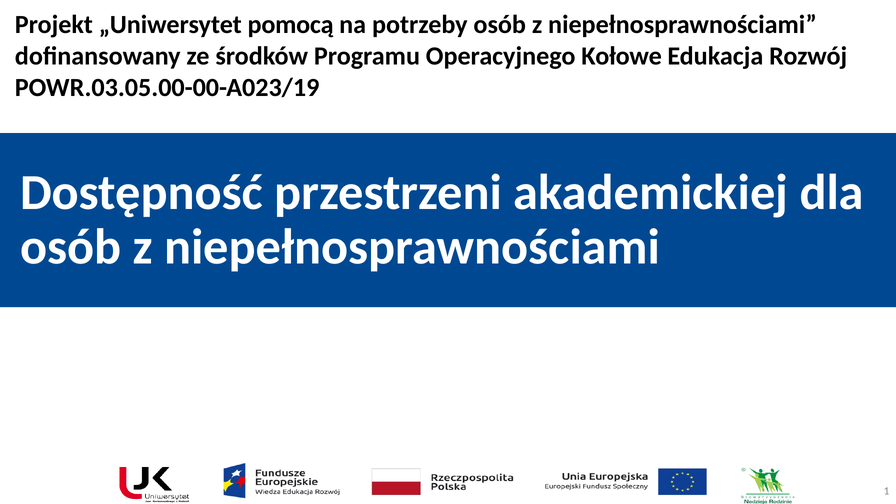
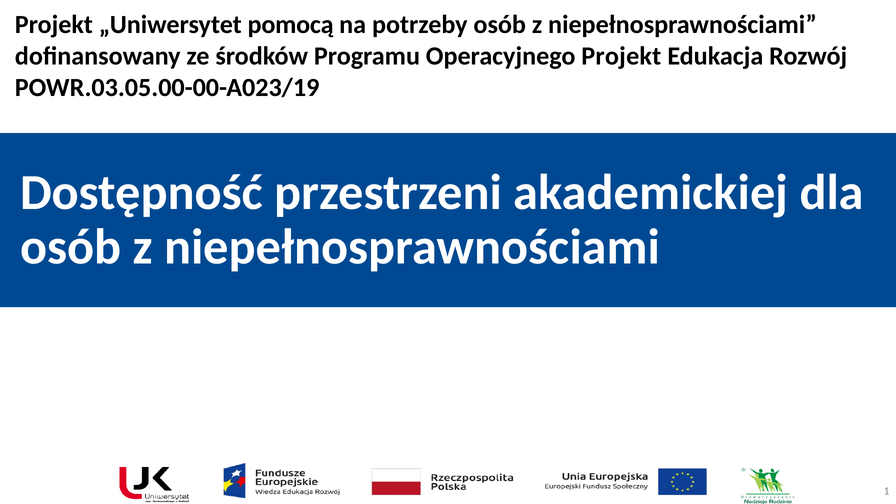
Operacyjnego Kołowe: Kołowe -> Projekt
